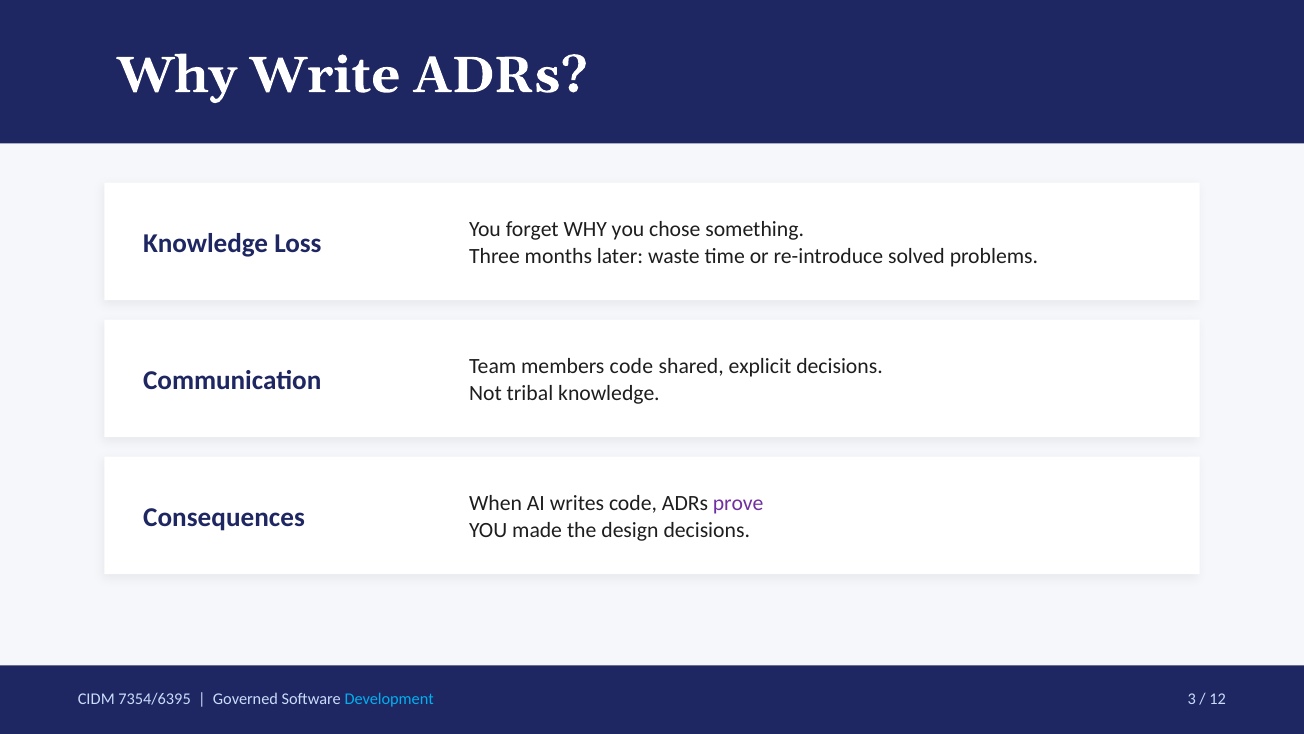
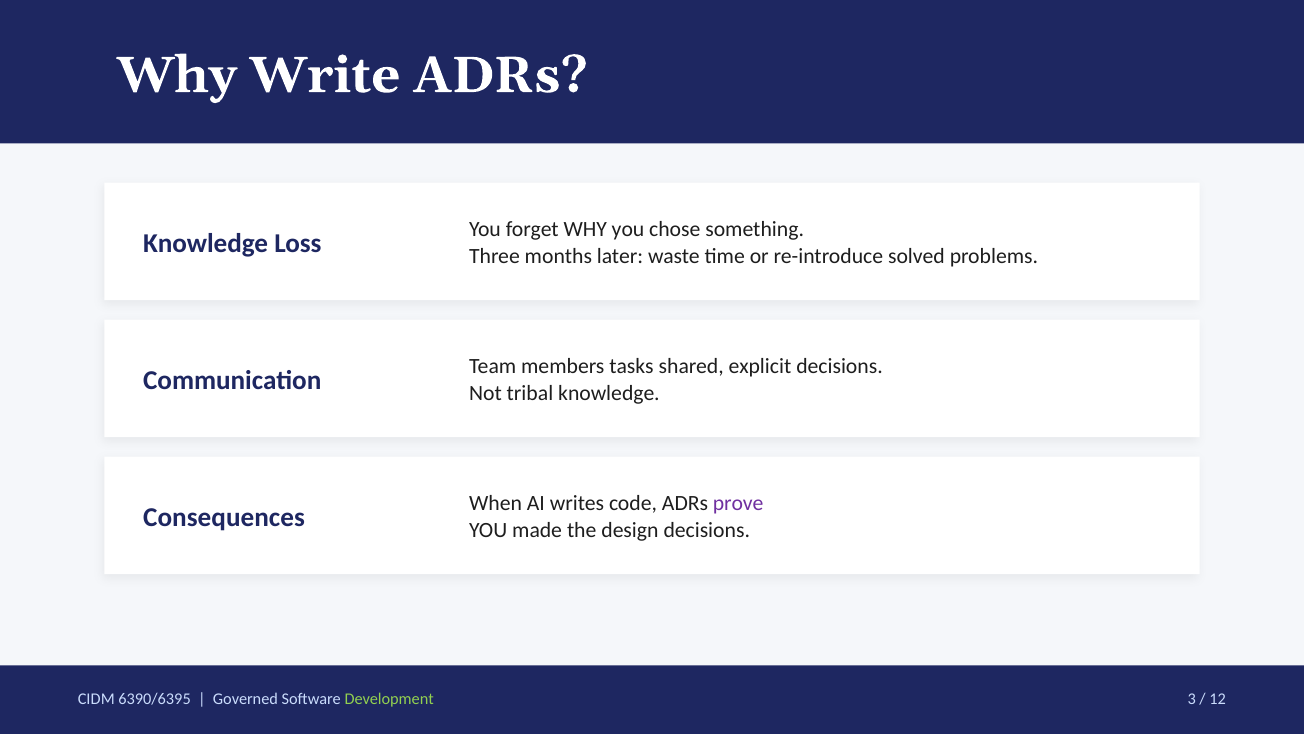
members code: code -> tasks
7354/6395: 7354/6395 -> 6390/6395
Development colour: light blue -> light green
